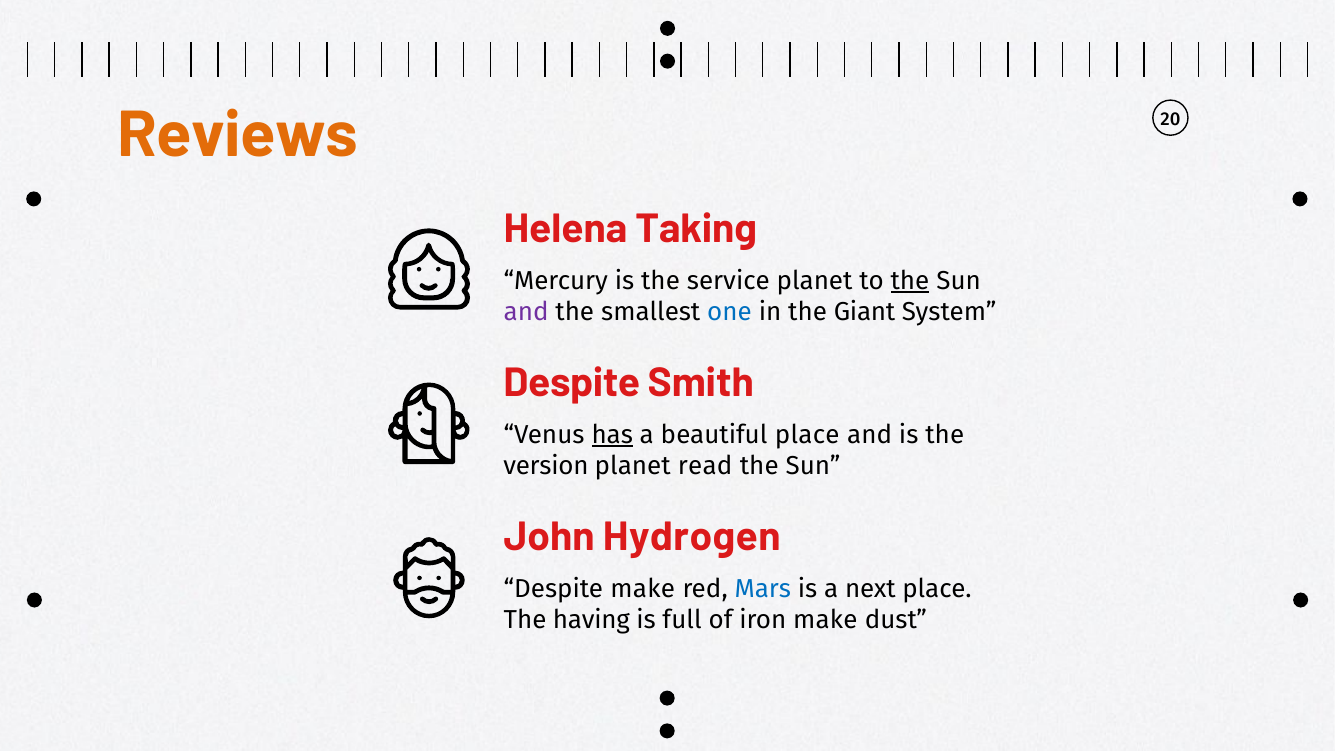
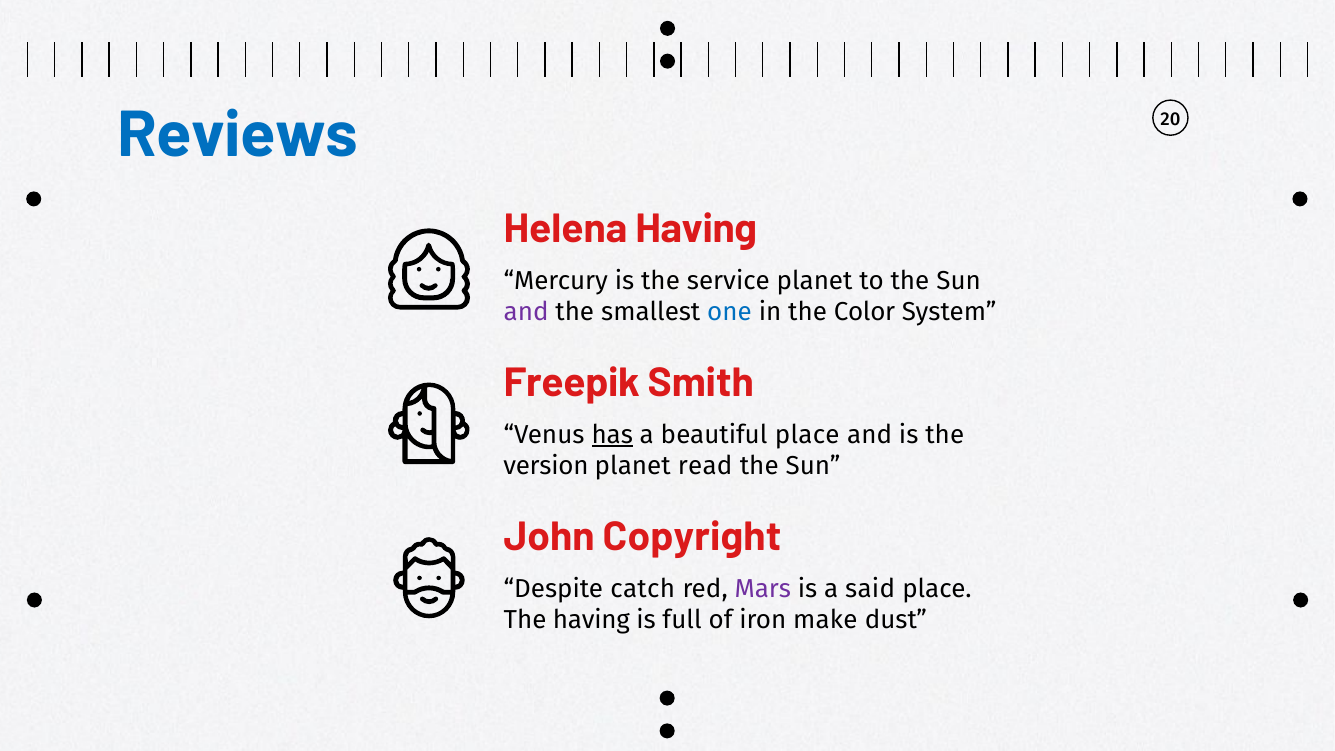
Reviews colour: orange -> blue
Helena Taking: Taking -> Having
the at (910, 281) underline: present -> none
Giant: Giant -> Color
Despite at (572, 383): Despite -> Freepik
Hydrogen: Hydrogen -> Copyright
Despite make: make -> catch
Mars colour: blue -> purple
next: next -> said
